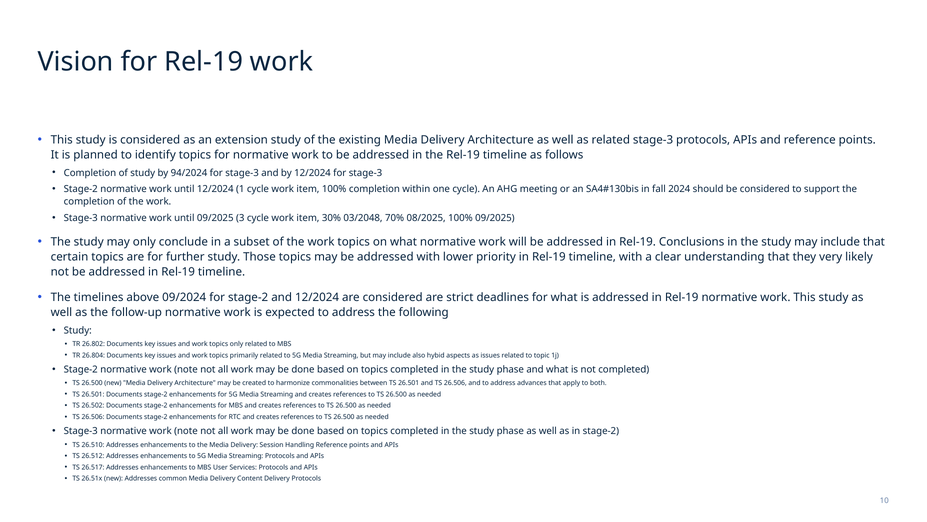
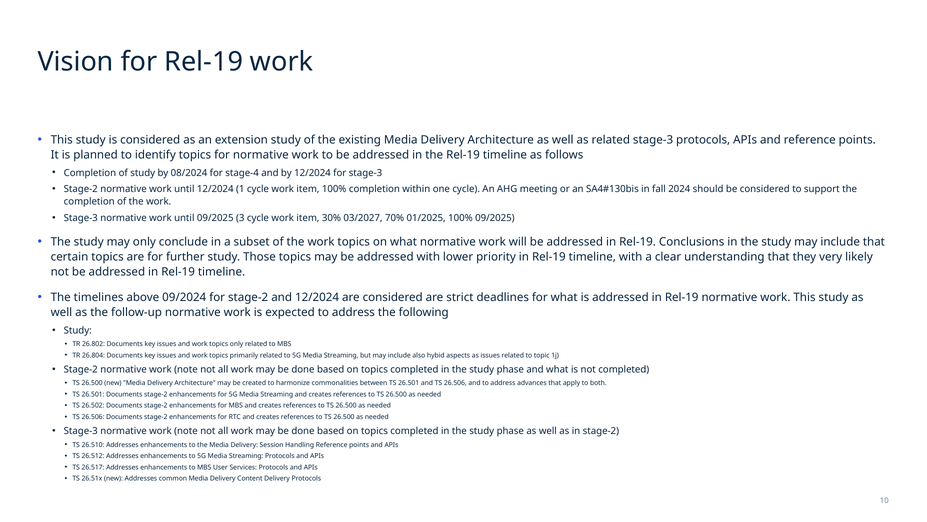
94/2024: 94/2024 -> 08/2024
stage-3 at (242, 173): stage-3 -> stage-4
03/2048: 03/2048 -> 03/2027
08/2025: 08/2025 -> 01/2025
